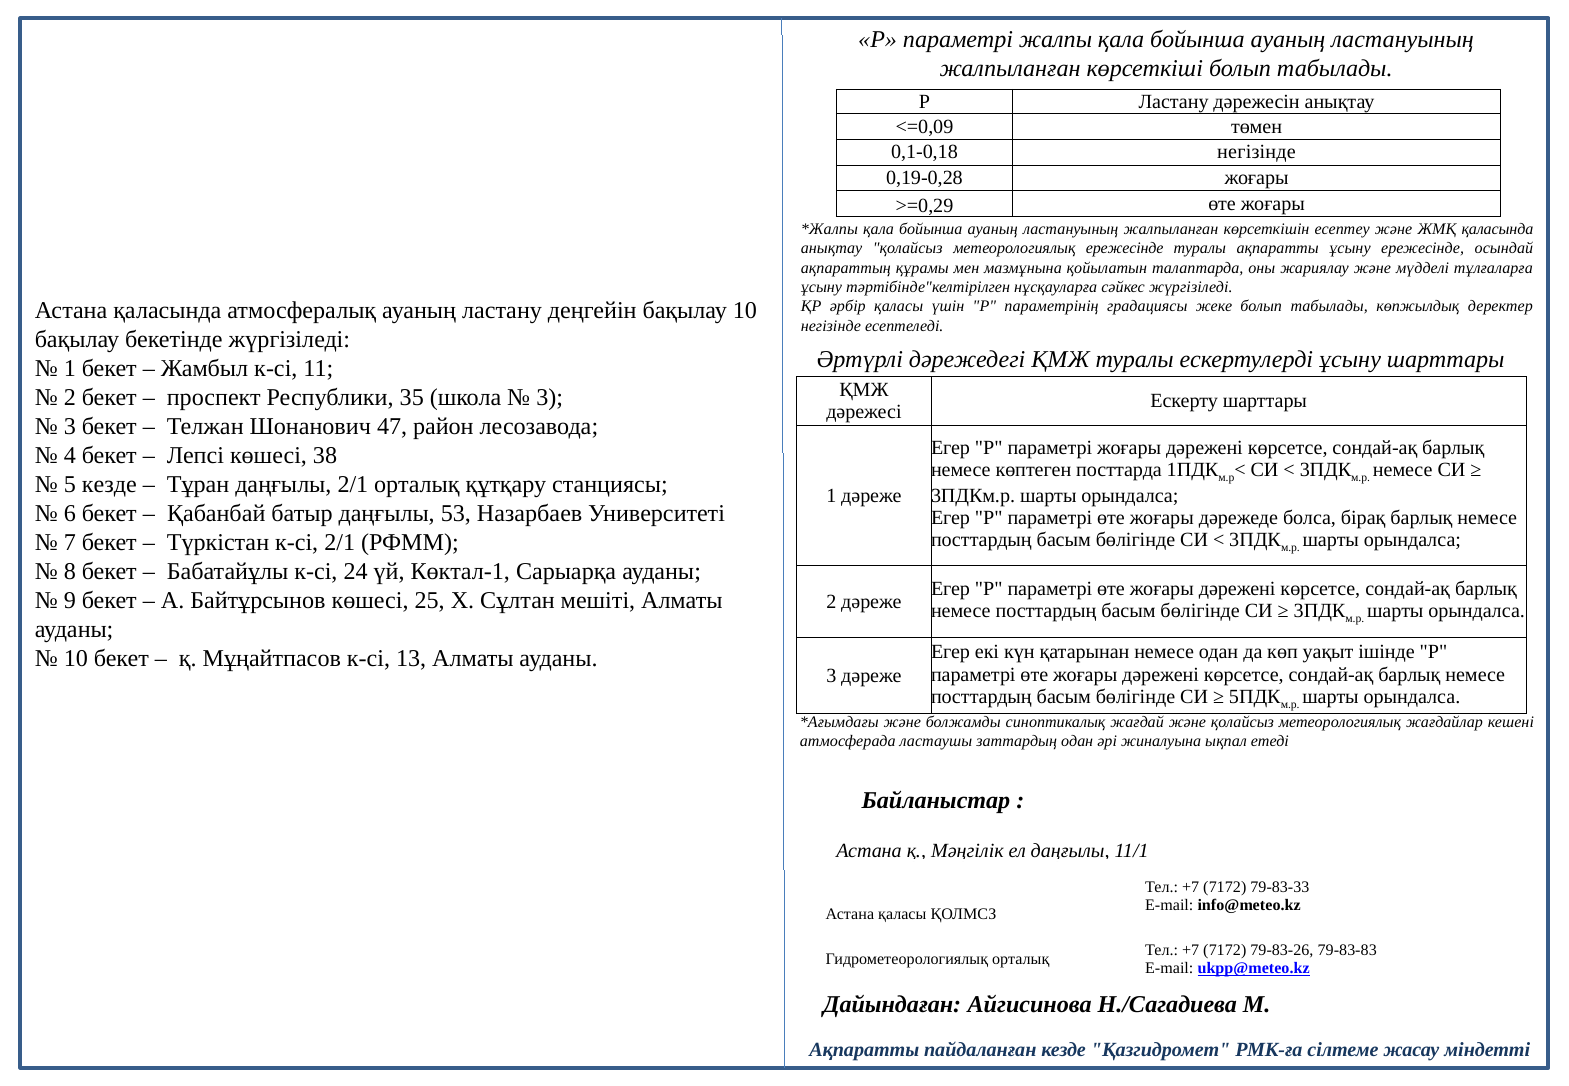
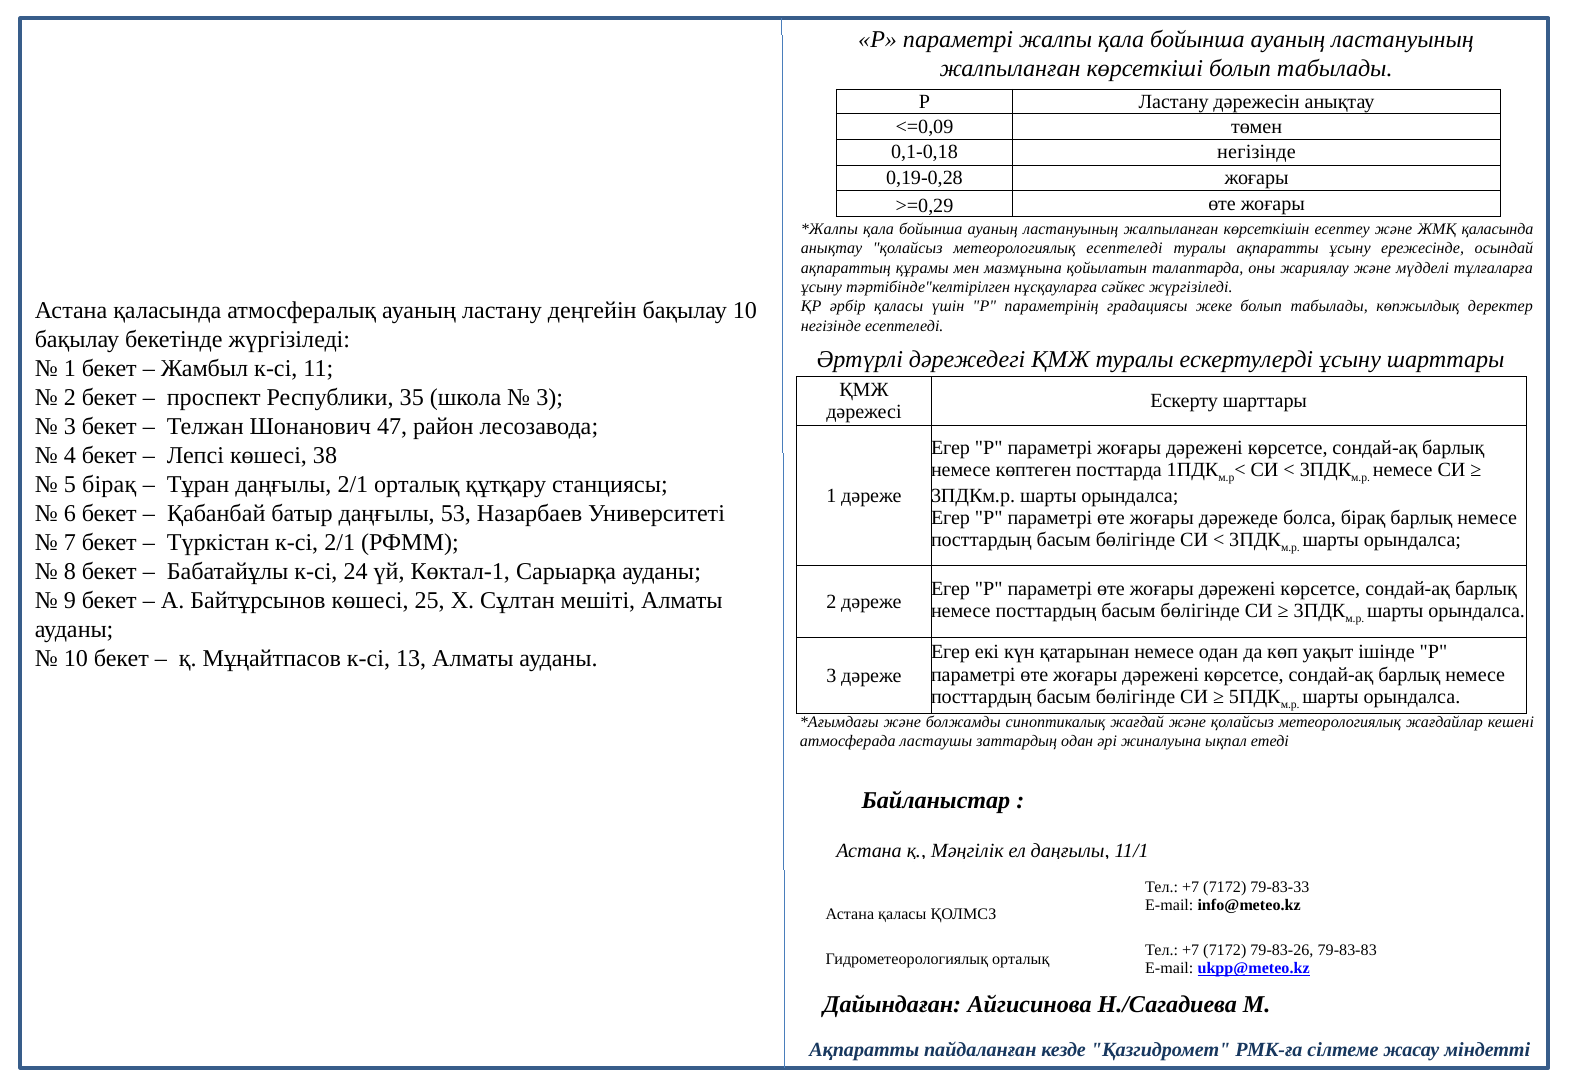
метеорологиялық ережесінде: ережесінде -> есептеледі
5 кезде: кезде -> бірақ
